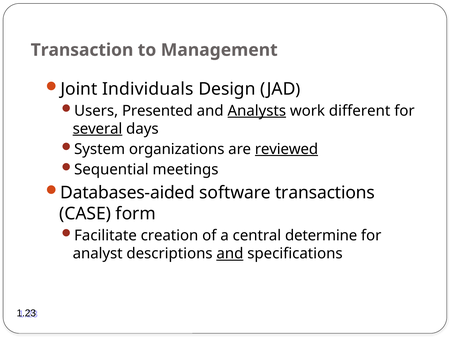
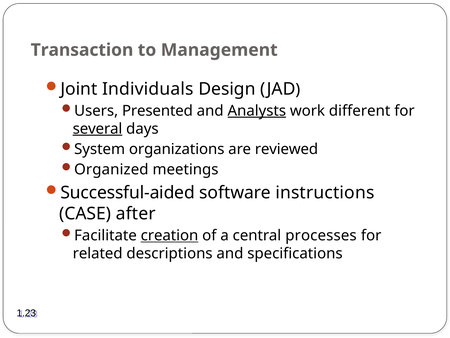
reviewed underline: present -> none
Sequential: Sequential -> Organized
Databases-aided: Databases-aided -> Successful-aided
transactions: transactions -> instructions
form: form -> after
creation underline: none -> present
determine: determine -> processes
analyst: analyst -> related
and at (230, 253) underline: present -> none
